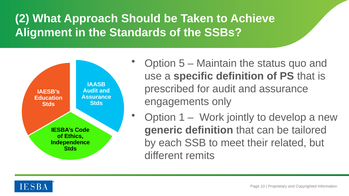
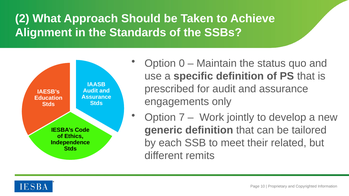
5: 5 -> 0
1: 1 -> 7
